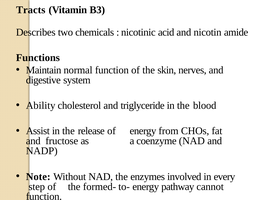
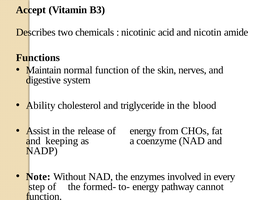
Tracts: Tracts -> Accept
fructose: fructose -> keeping
